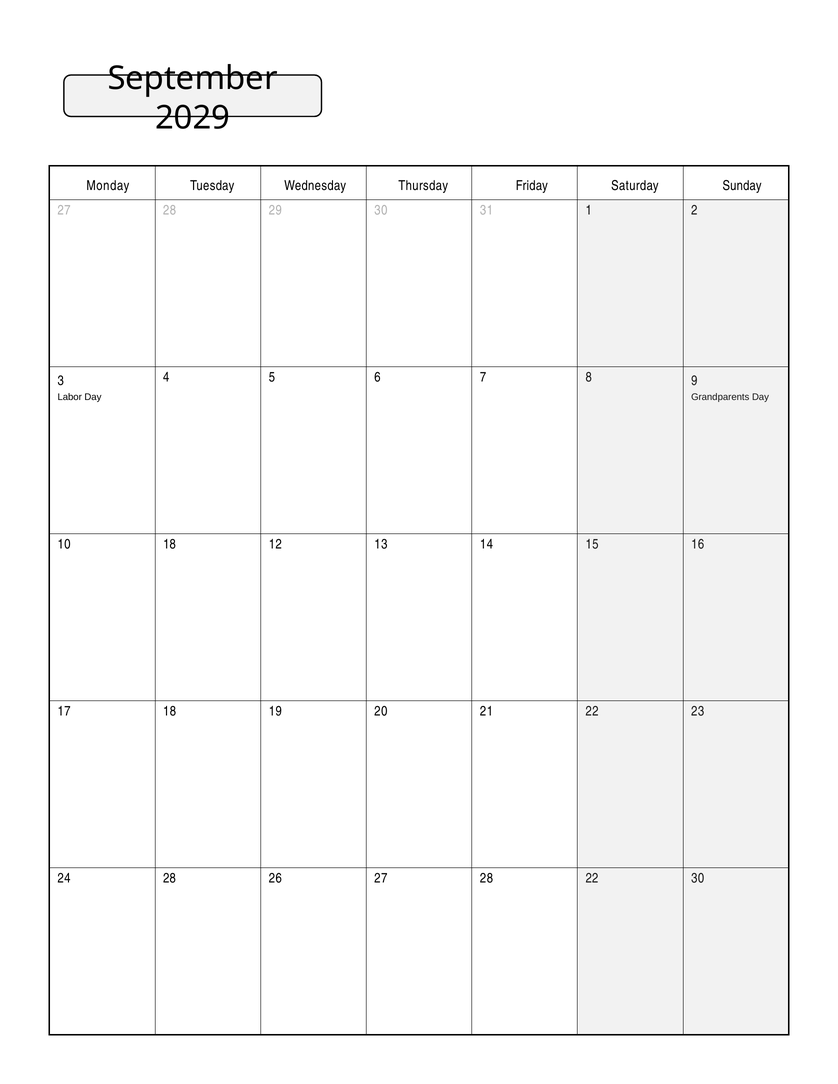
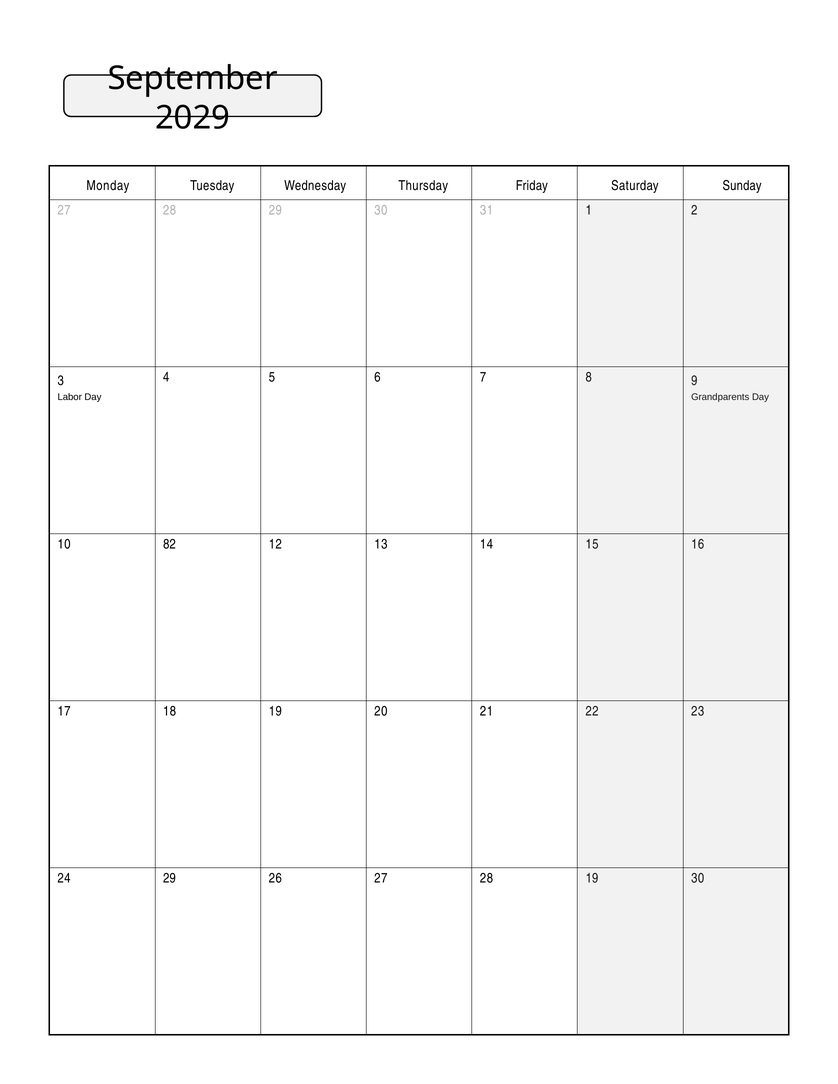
10 18: 18 -> 82
24 28: 28 -> 29
28 22: 22 -> 19
